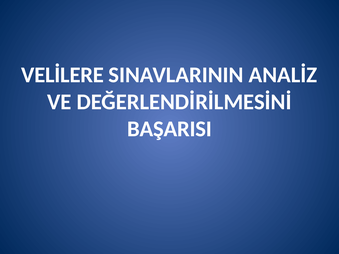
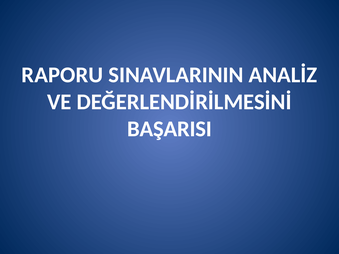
VELİLERE: VELİLERE -> RAPORU
